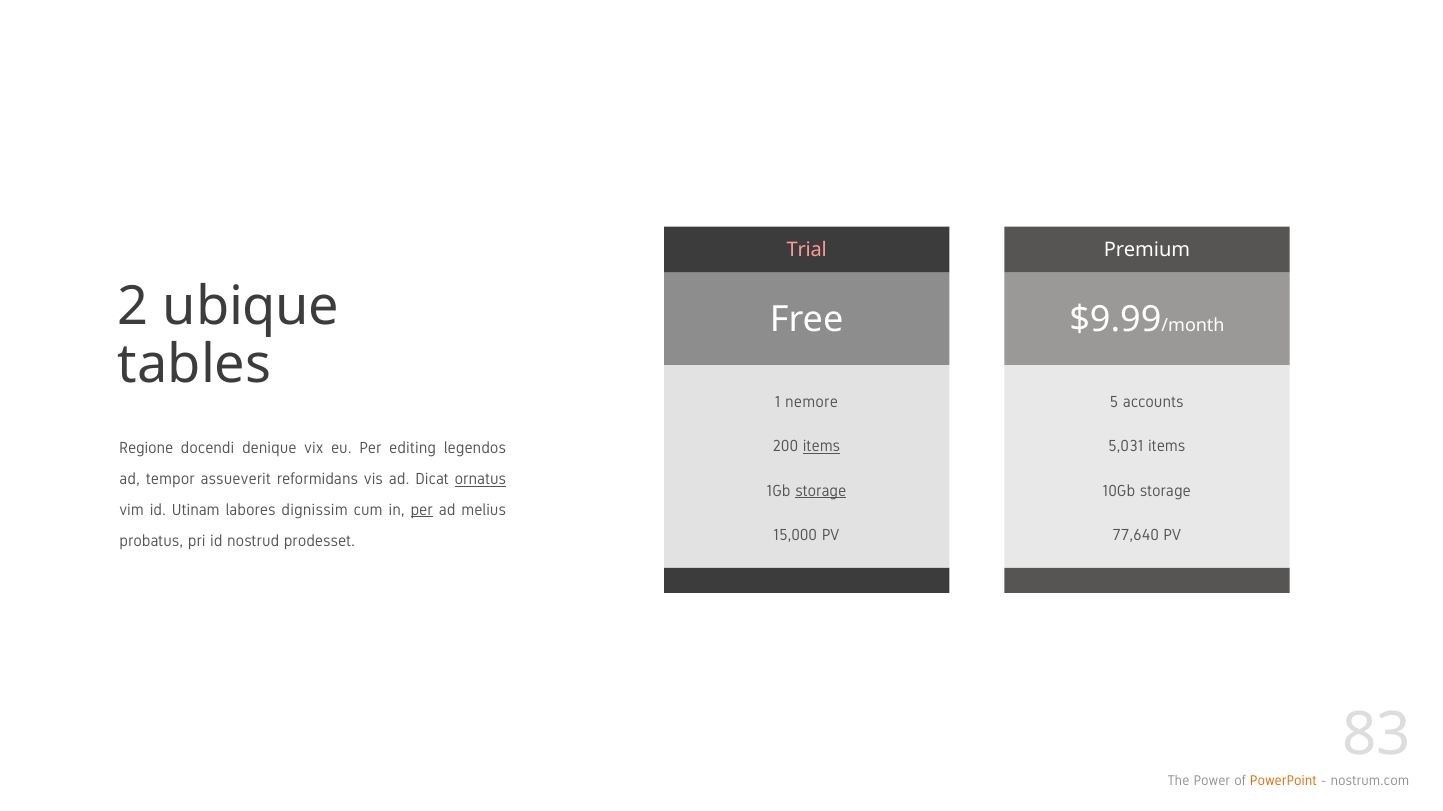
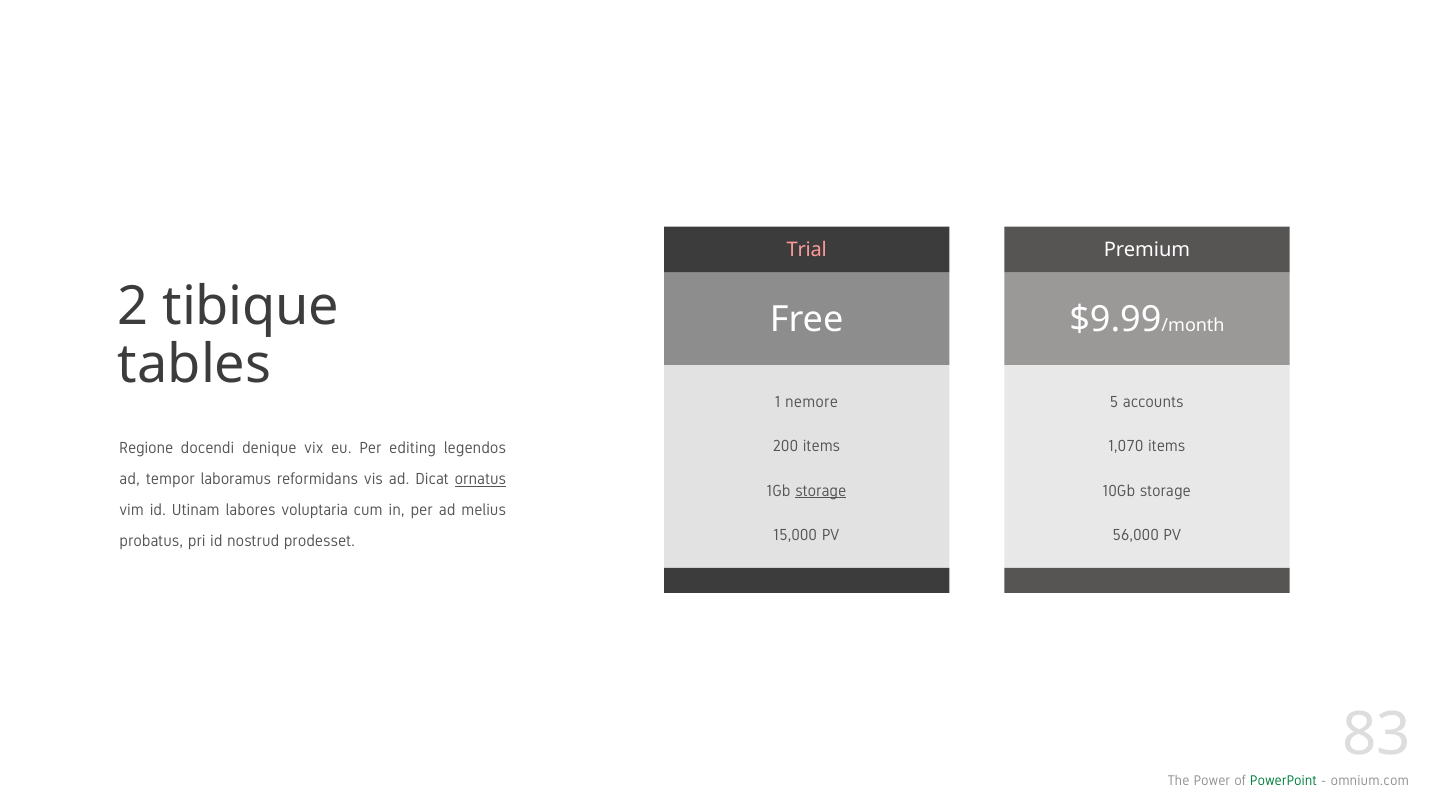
ubique: ubique -> tibique
items at (822, 447) underline: present -> none
5,031: 5,031 -> 1,070
assueverit: assueverit -> laboramus
dignissim: dignissim -> voluptaria
per at (422, 510) underline: present -> none
77,640: 77,640 -> 56,000
PowerPoint colour: orange -> green
nostrum.com: nostrum.com -> omnium.com
